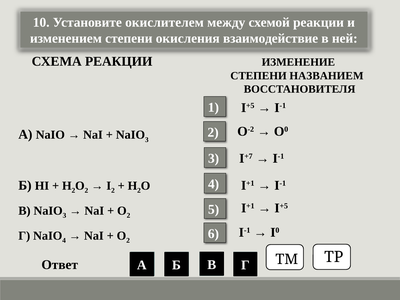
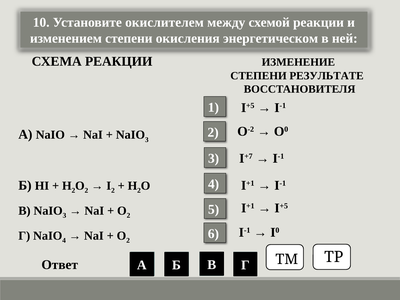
взаимодействие: взаимодействие -> энергетическом
НАЗВАНИЕМ: НАЗВАНИЕМ -> РЕЗУЛЬТАТЕ
